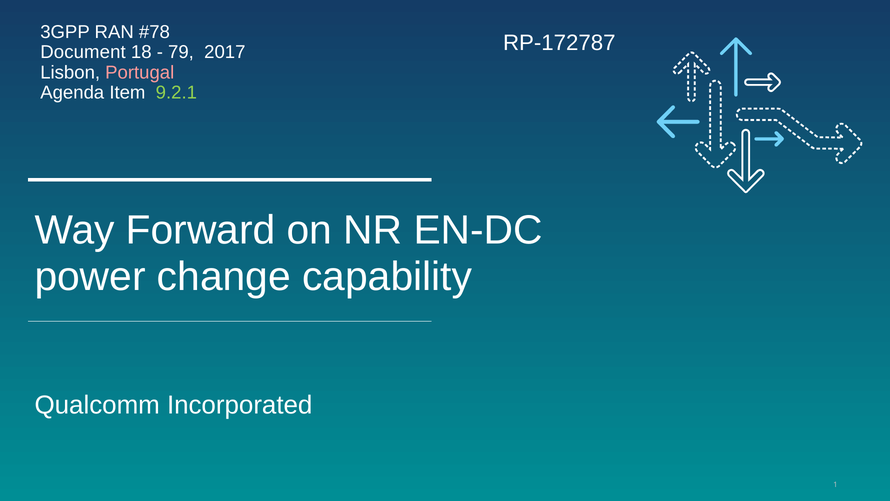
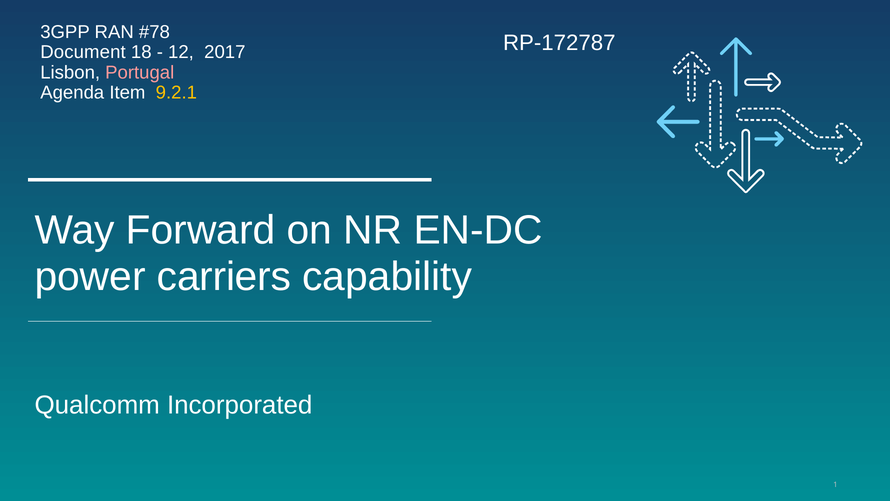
79: 79 -> 12
9.2.1 colour: light green -> yellow
change: change -> carriers
